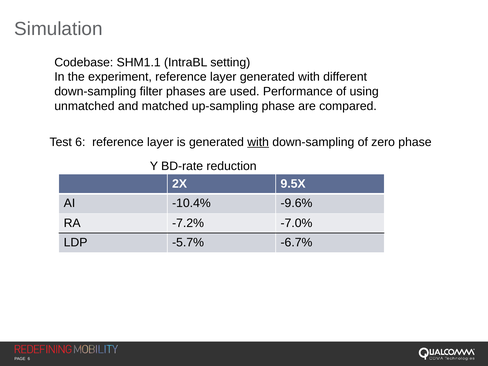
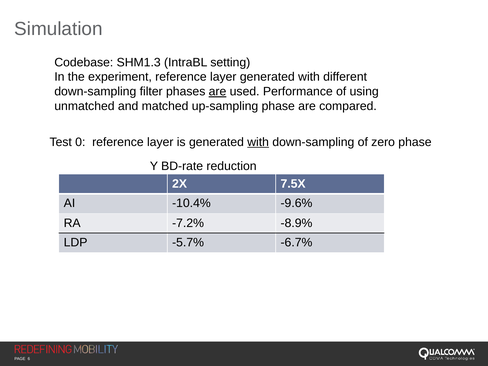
SHM1.1: SHM1.1 -> SHM1.3
are at (218, 92) underline: none -> present
Test 6: 6 -> 0
9.5X: 9.5X -> 7.5X
-7.0%: -7.0% -> -8.9%
